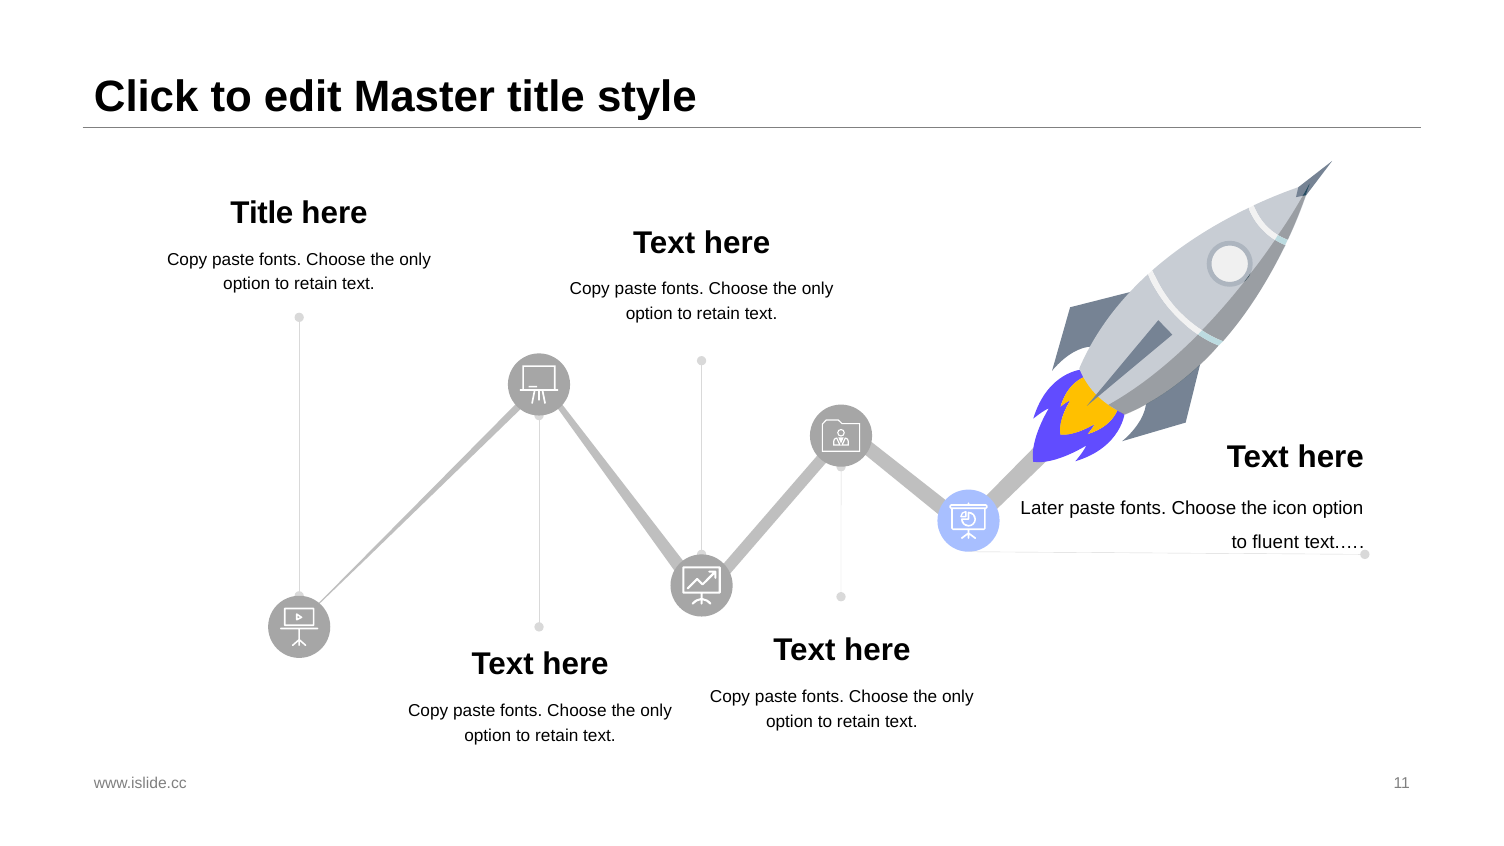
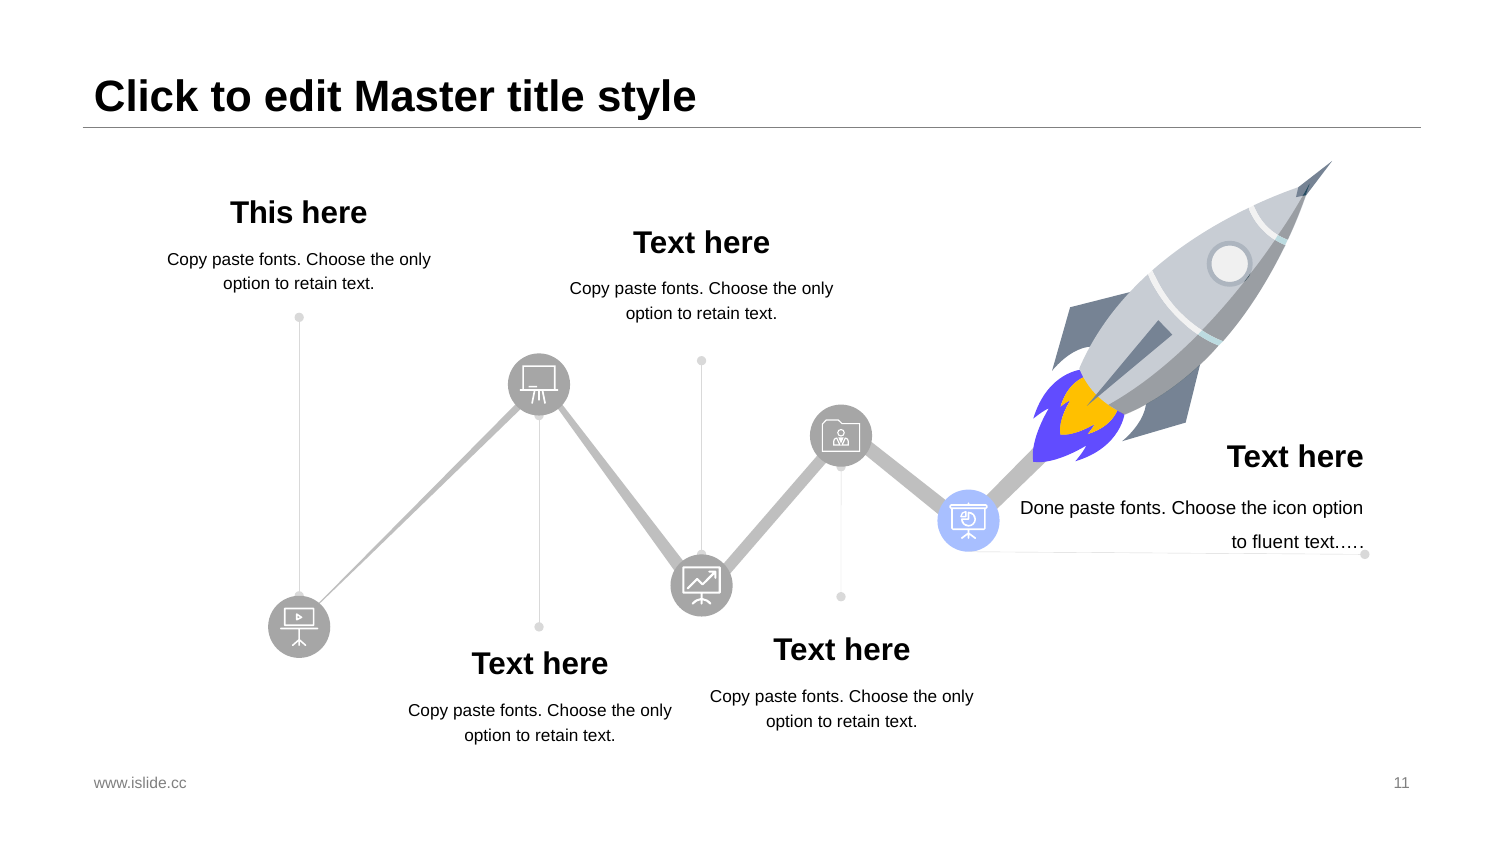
Title at (262, 213): Title -> This
Later: Later -> Done
